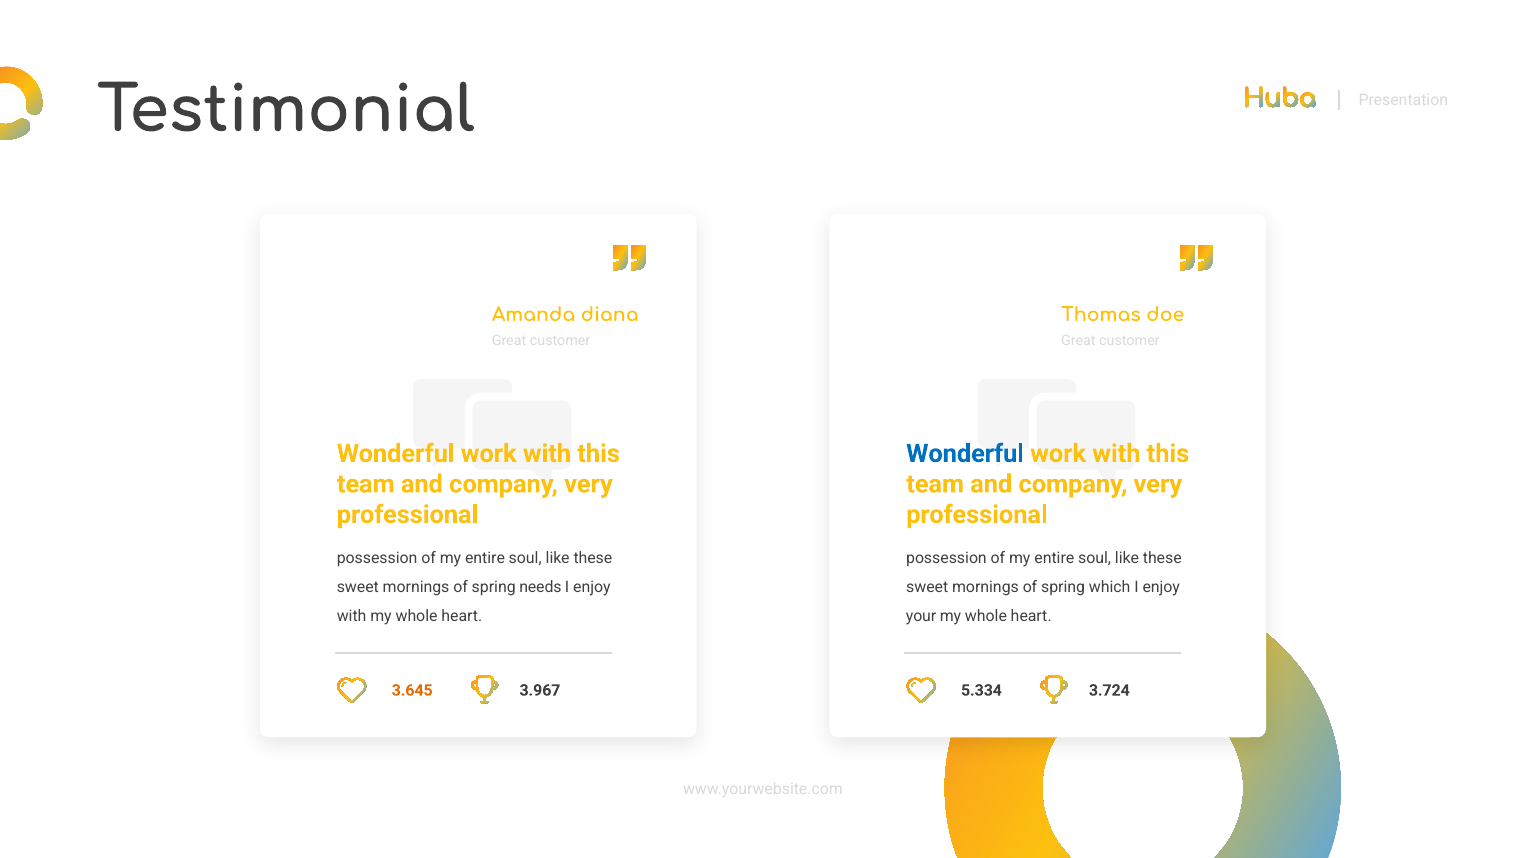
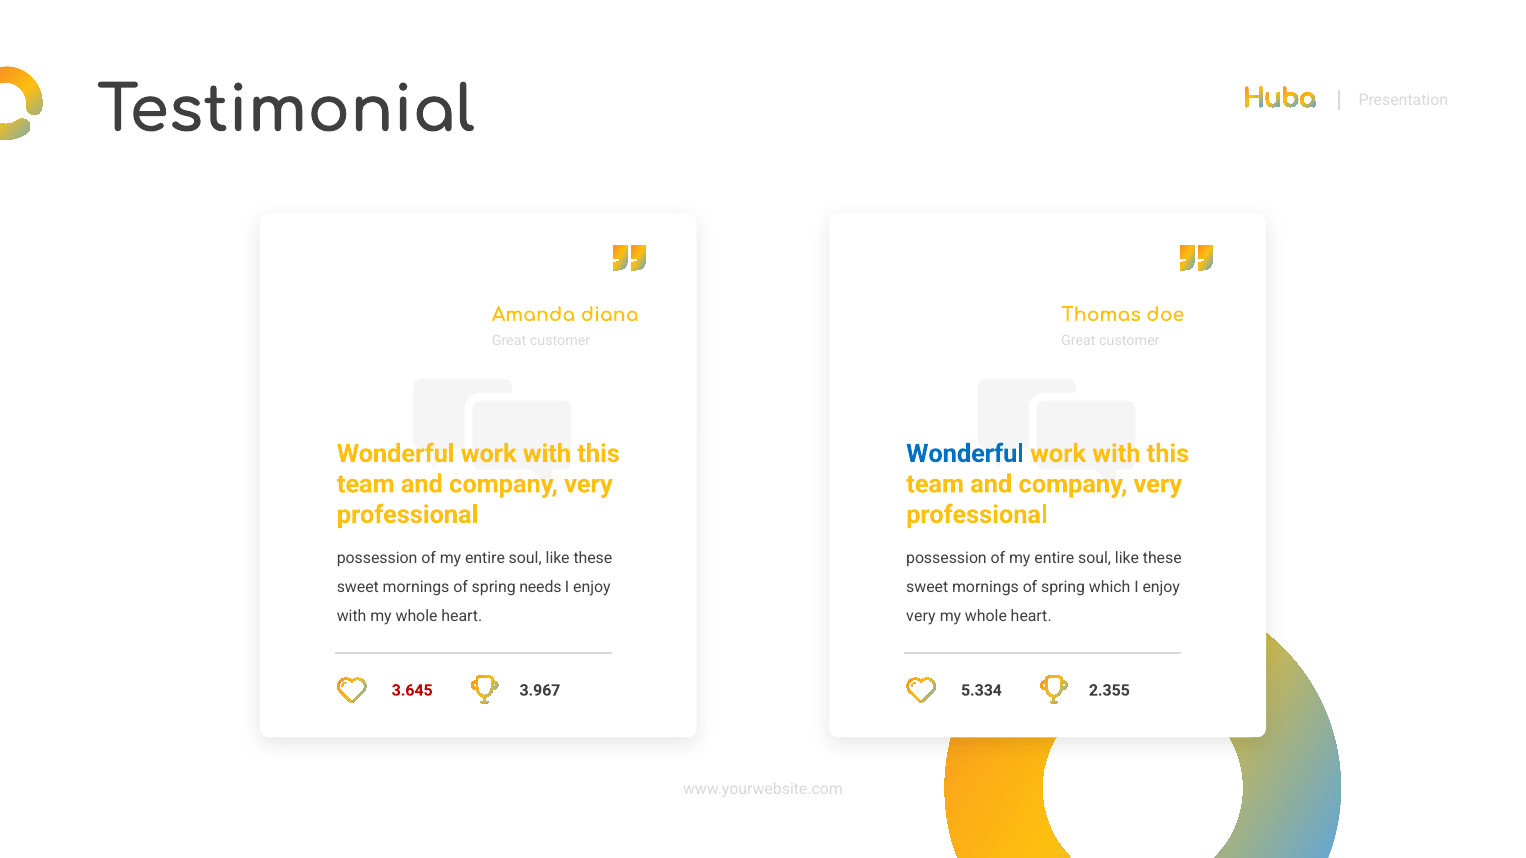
your at (921, 616): your -> very
3.645 colour: orange -> red
3.724: 3.724 -> 2.355
